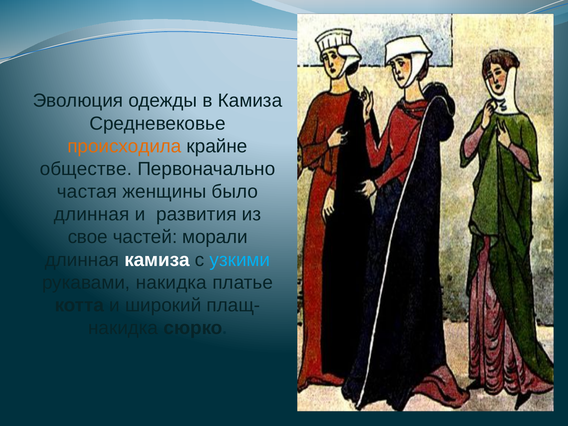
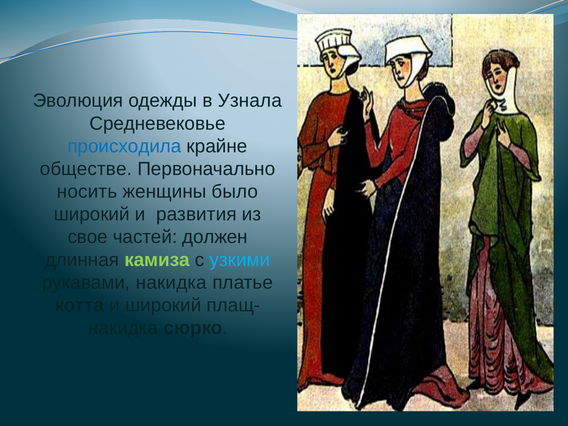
в Камиза: Камиза -> Узнала
происходила colour: orange -> blue
частая: частая -> носить
длинная at (92, 214): длинная -> широкий
морали: морали -> должен
камиза at (157, 260) colour: white -> light green
